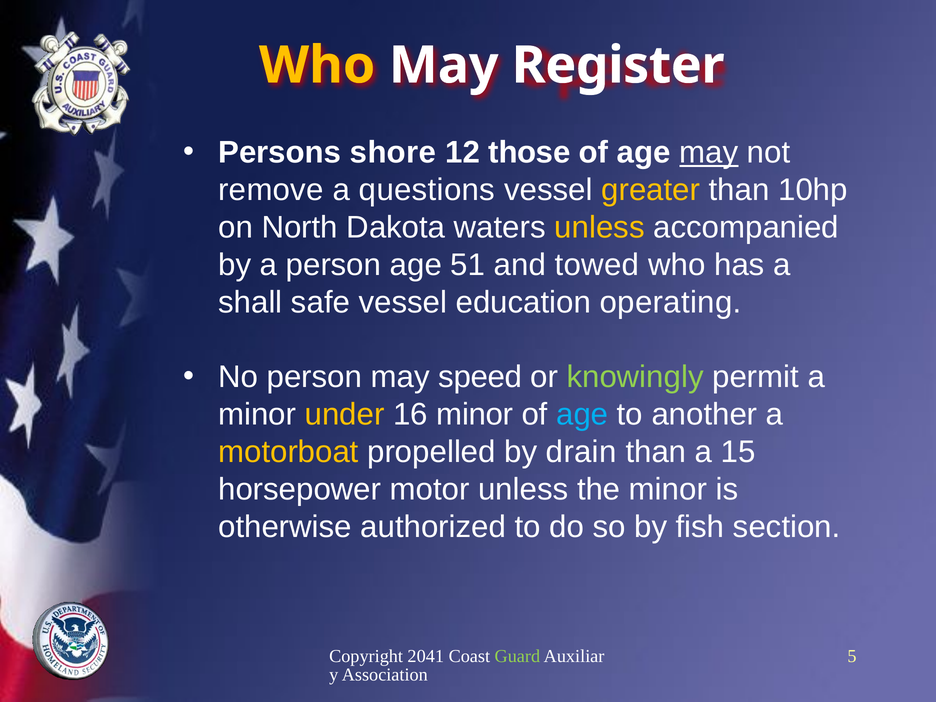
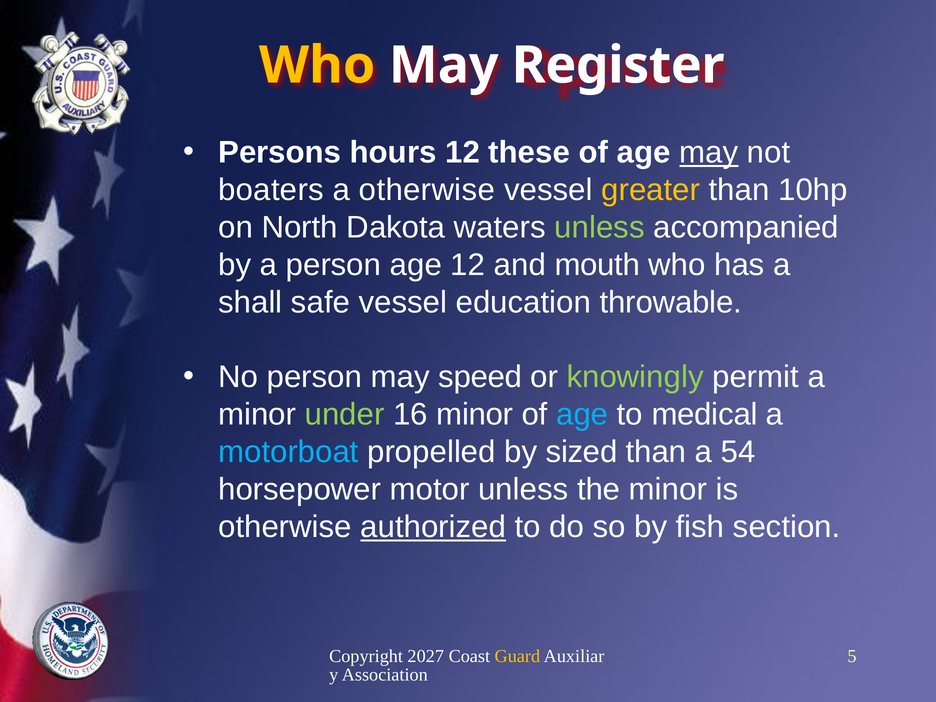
shore: shore -> hours
those: those -> these
remove: remove -> boaters
a questions: questions -> otherwise
unless at (600, 227) colour: yellow -> light green
age 51: 51 -> 12
towed: towed -> mouth
operating: operating -> throwable
under colour: yellow -> light green
another: another -> medical
motorboat colour: yellow -> light blue
drain: drain -> sized
15: 15 -> 54
authorized underline: none -> present
2041: 2041 -> 2027
Guard colour: light green -> yellow
